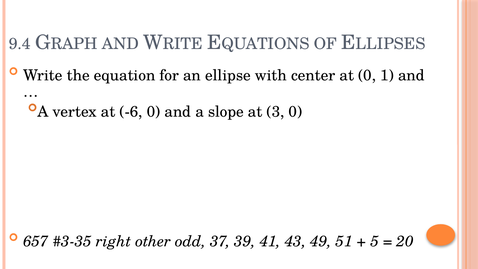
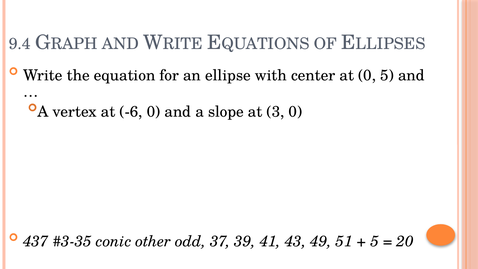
0 1: 1 -> 5
657: 657 -> 437
right: right -> conic
